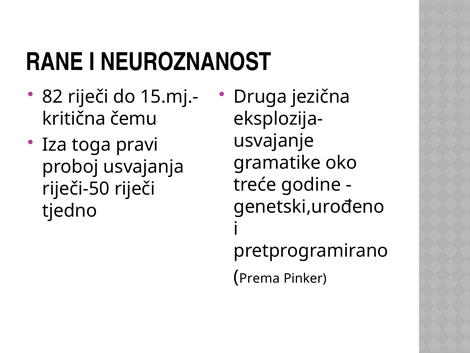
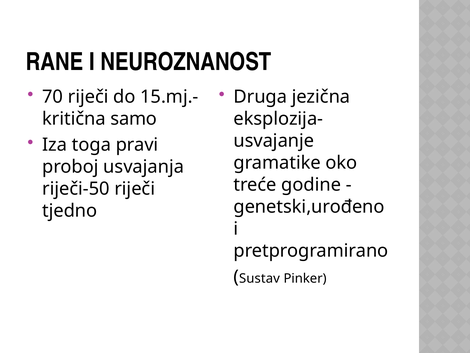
82: 82 -> 70
čemu: čemu -> samo
Prema: Prema -> Sustav
